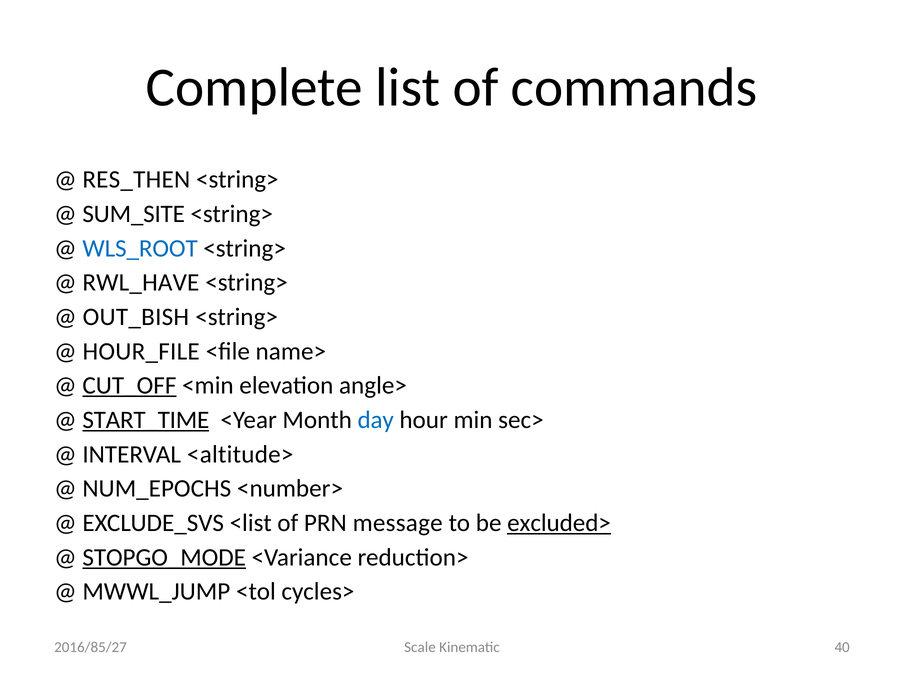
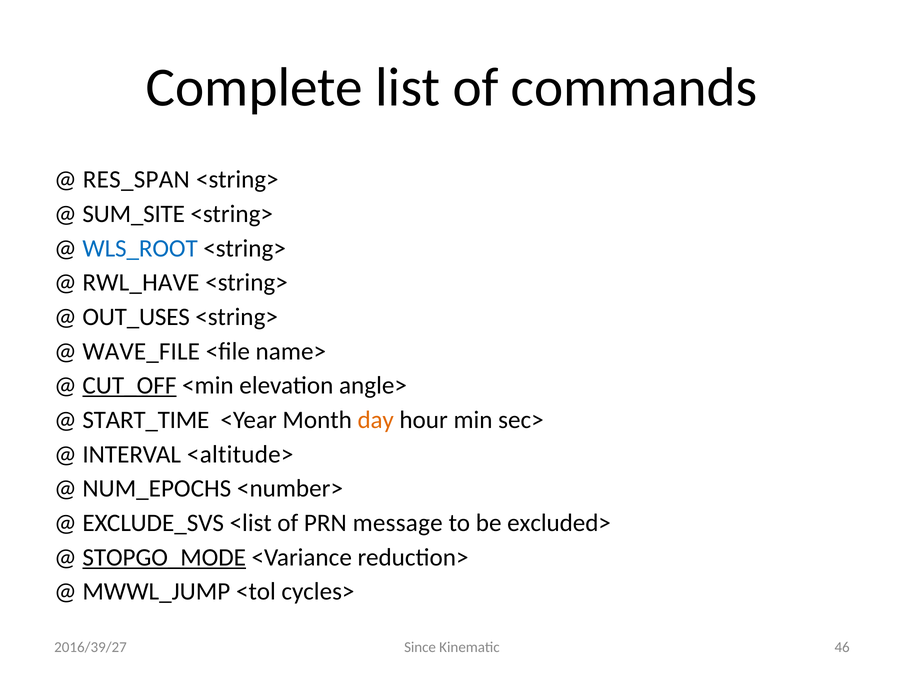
RES_THEN: RES_THEN -> RES_SPAN
OUT_BISH: OUT_BISH -> OUT_USES
HOUR_FILE: HOUR_FILE -> WAVE_FILE
START_TIME underline: present -> none
day colour: blue -> orange
excluded> underline: present -> none
Scale: Scale -> Since
40: 40 -> 46
2016/85/27: 2016/85/27 -> 2016/39/27
